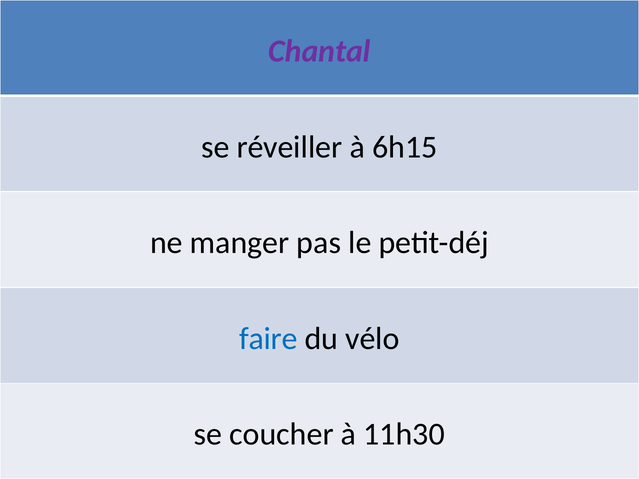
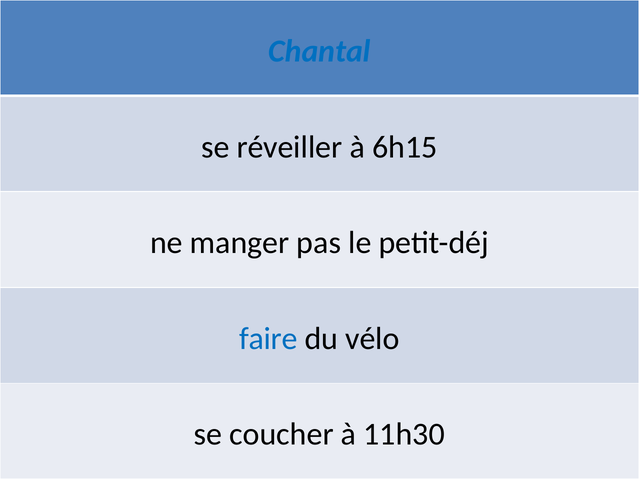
Chantal colour: purple -> blue
